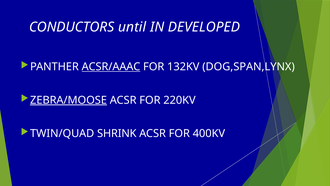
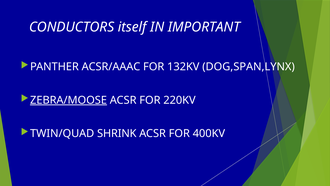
until: until -> itself
DEVELOPED: DEVELOPED -> IMPORTANT
ACSR/AAAC underline: present -> none
